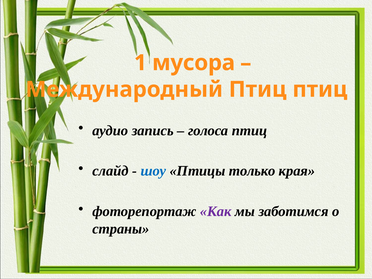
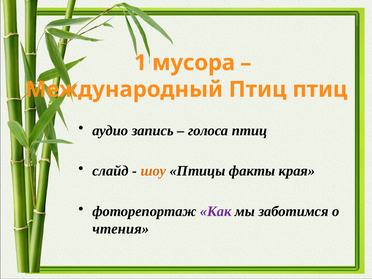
шоу colour: blue -> orange
только: только -> факты
страны: страны -> чтения
